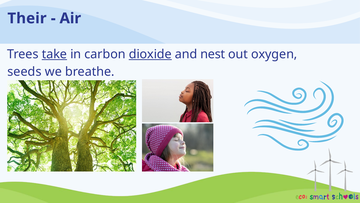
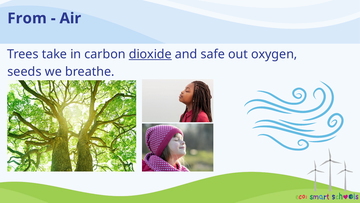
Their: Their -> From
take underline: present -> none
nest: nest -> safe
